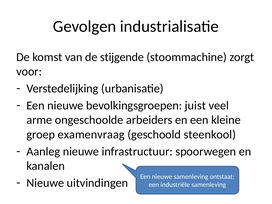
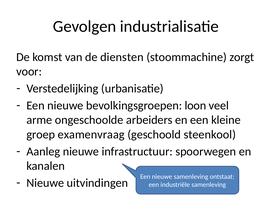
stijgende: stijgende -> diensten
juist: juist -> loon
